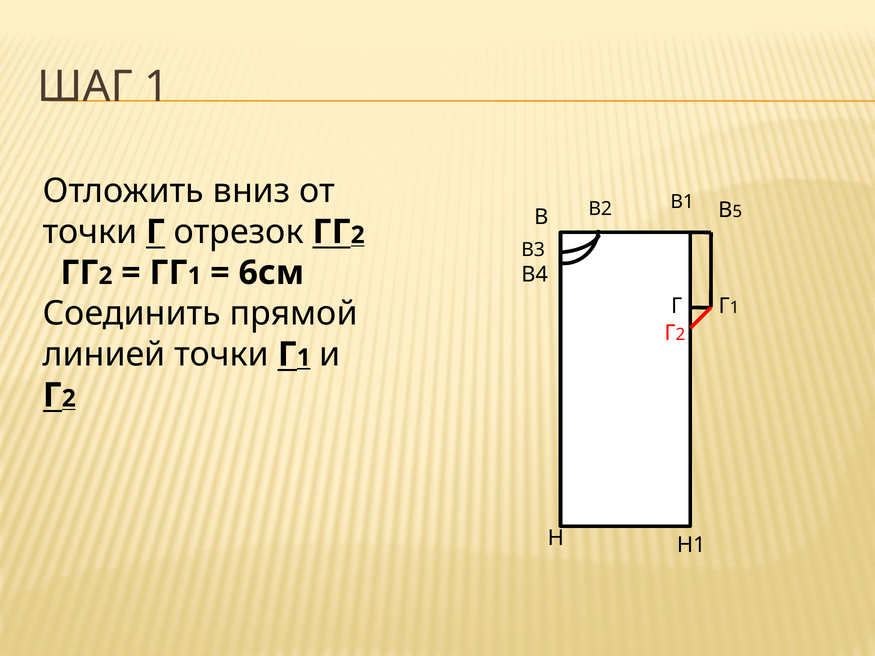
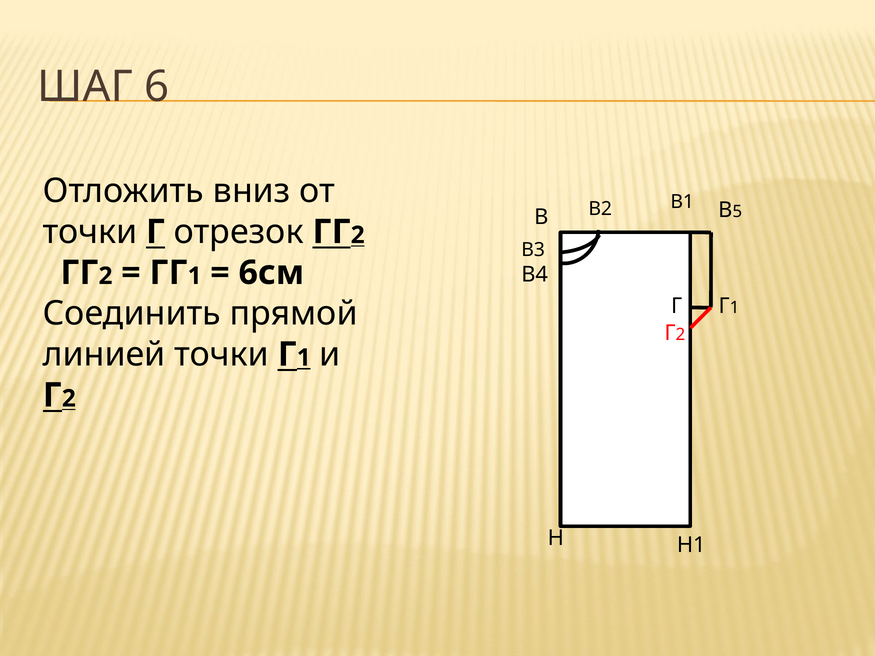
ШАГ 1: 1 -> 6
